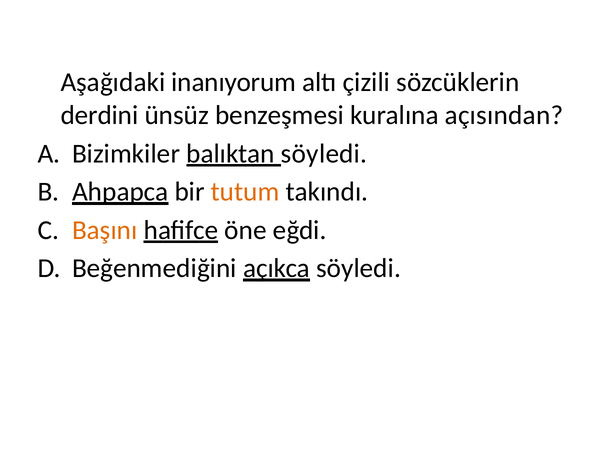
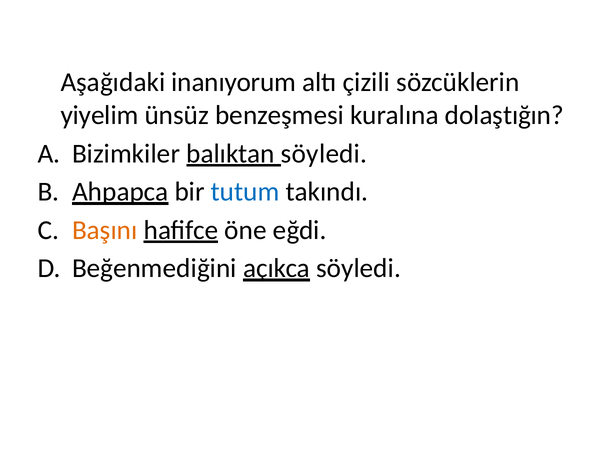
derdini: derdini -> yiyelim
açısından: açısından -> dolaştığın
tutum colour: orange -> blue
